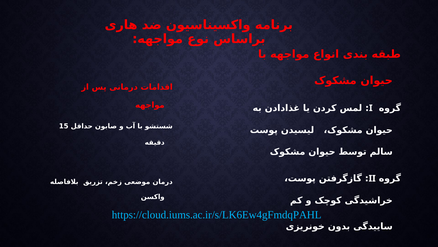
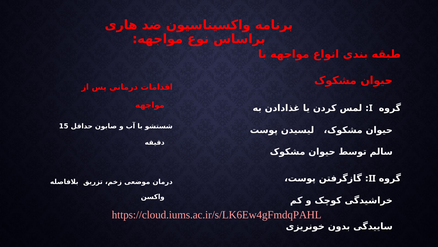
https://cloud.iums.ac.ir/s/LK6Ew4gFmdqPAHL colour: light blue -> pink
